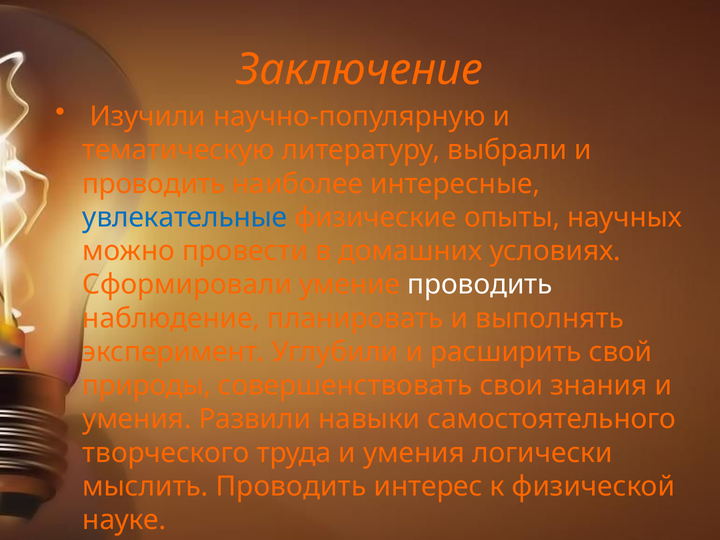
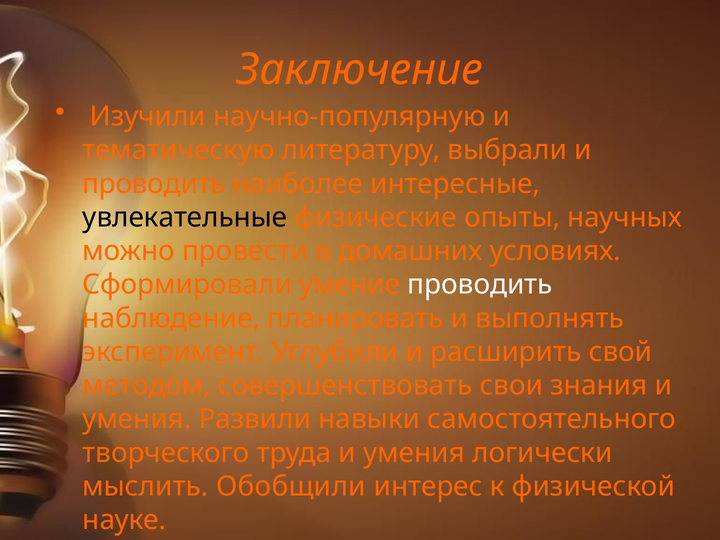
увлекательные colour: blue -> black
природы: природы -> методом
мыслить Проводить: Проводить -> Обобщили
